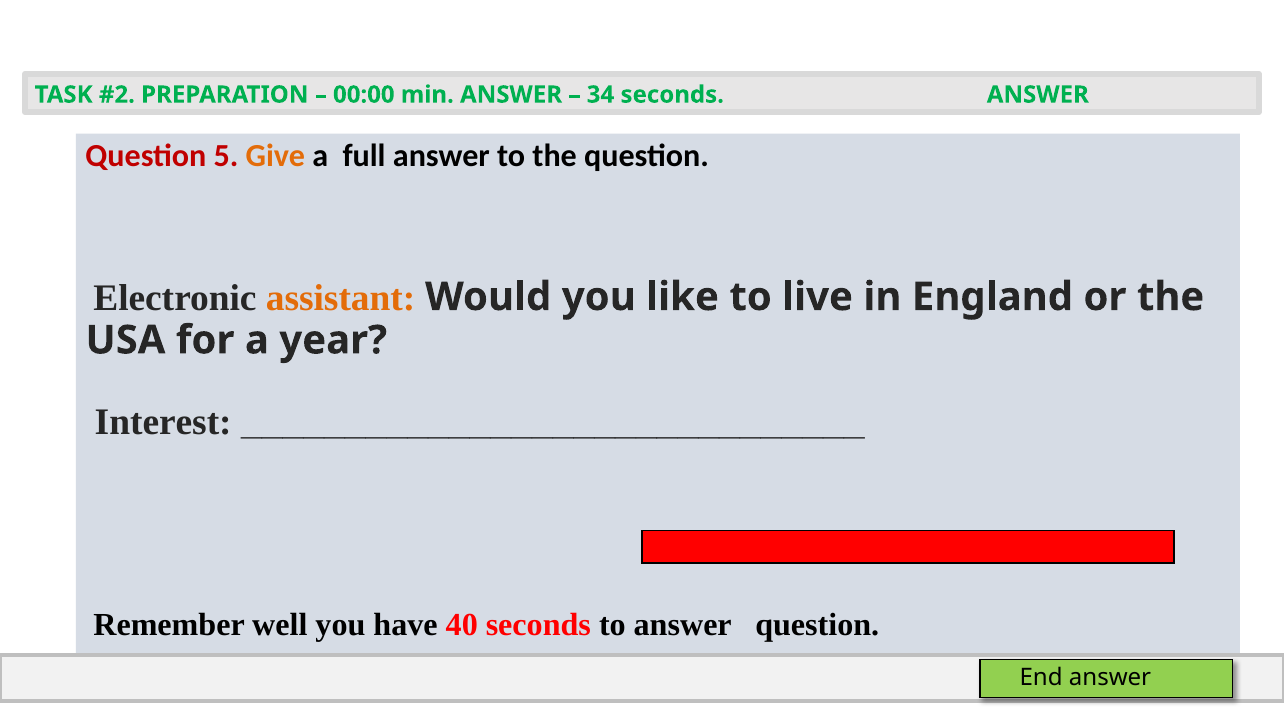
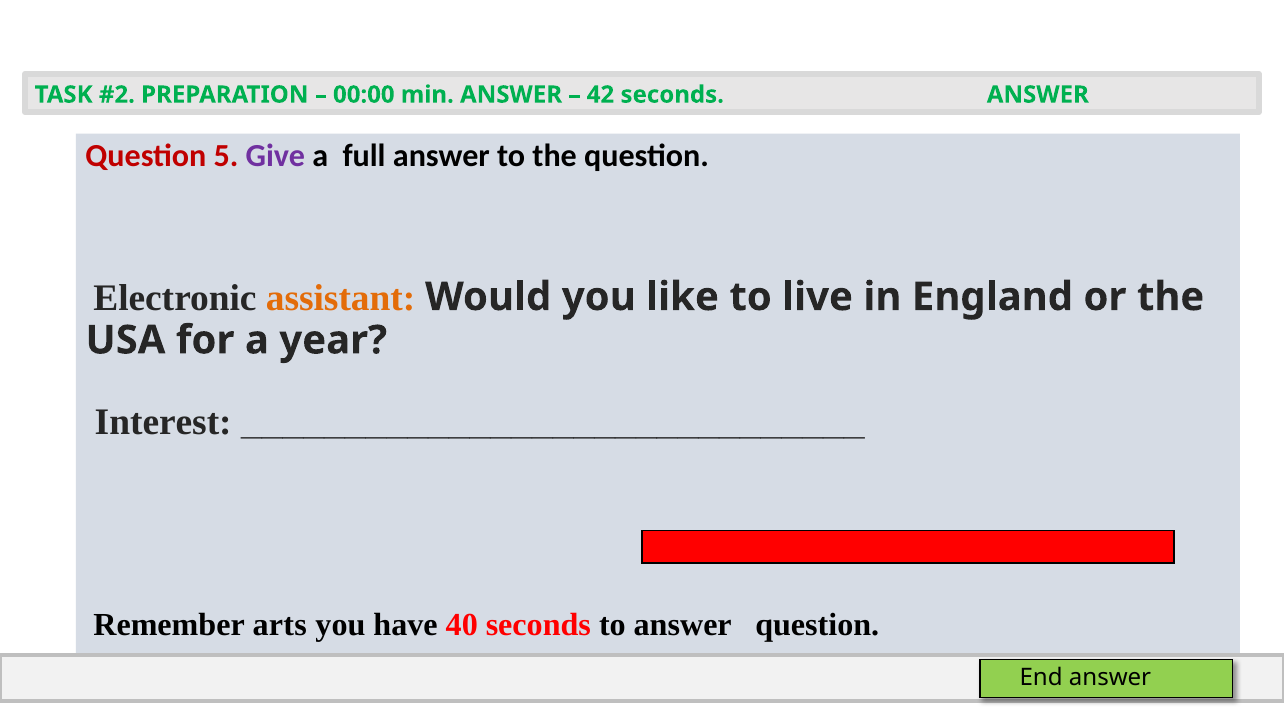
34: 34 -> 42
Give colour: orange -> purple
well: well -> arts
